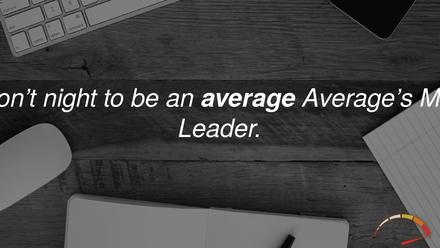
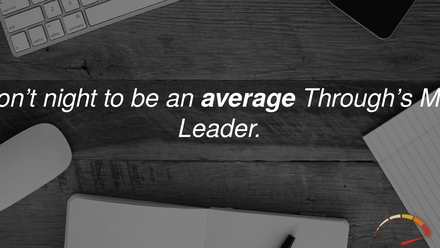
Average’s: Average’s -> Through’s
